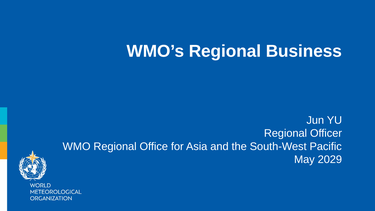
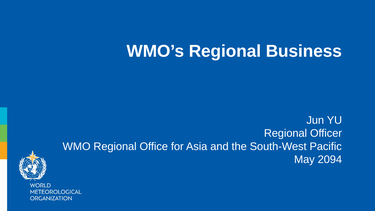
2029: 2029 -> 2094
